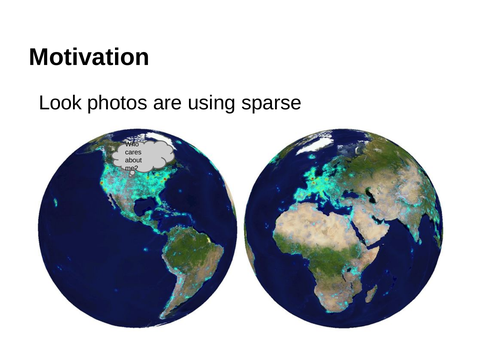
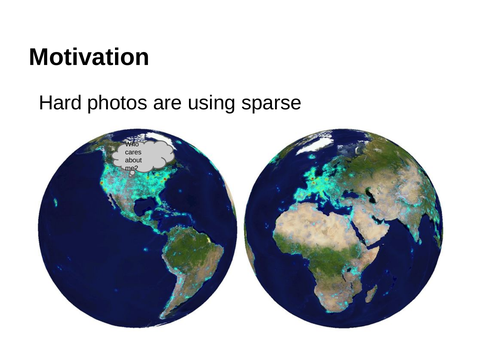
Look: Look -> Hard
